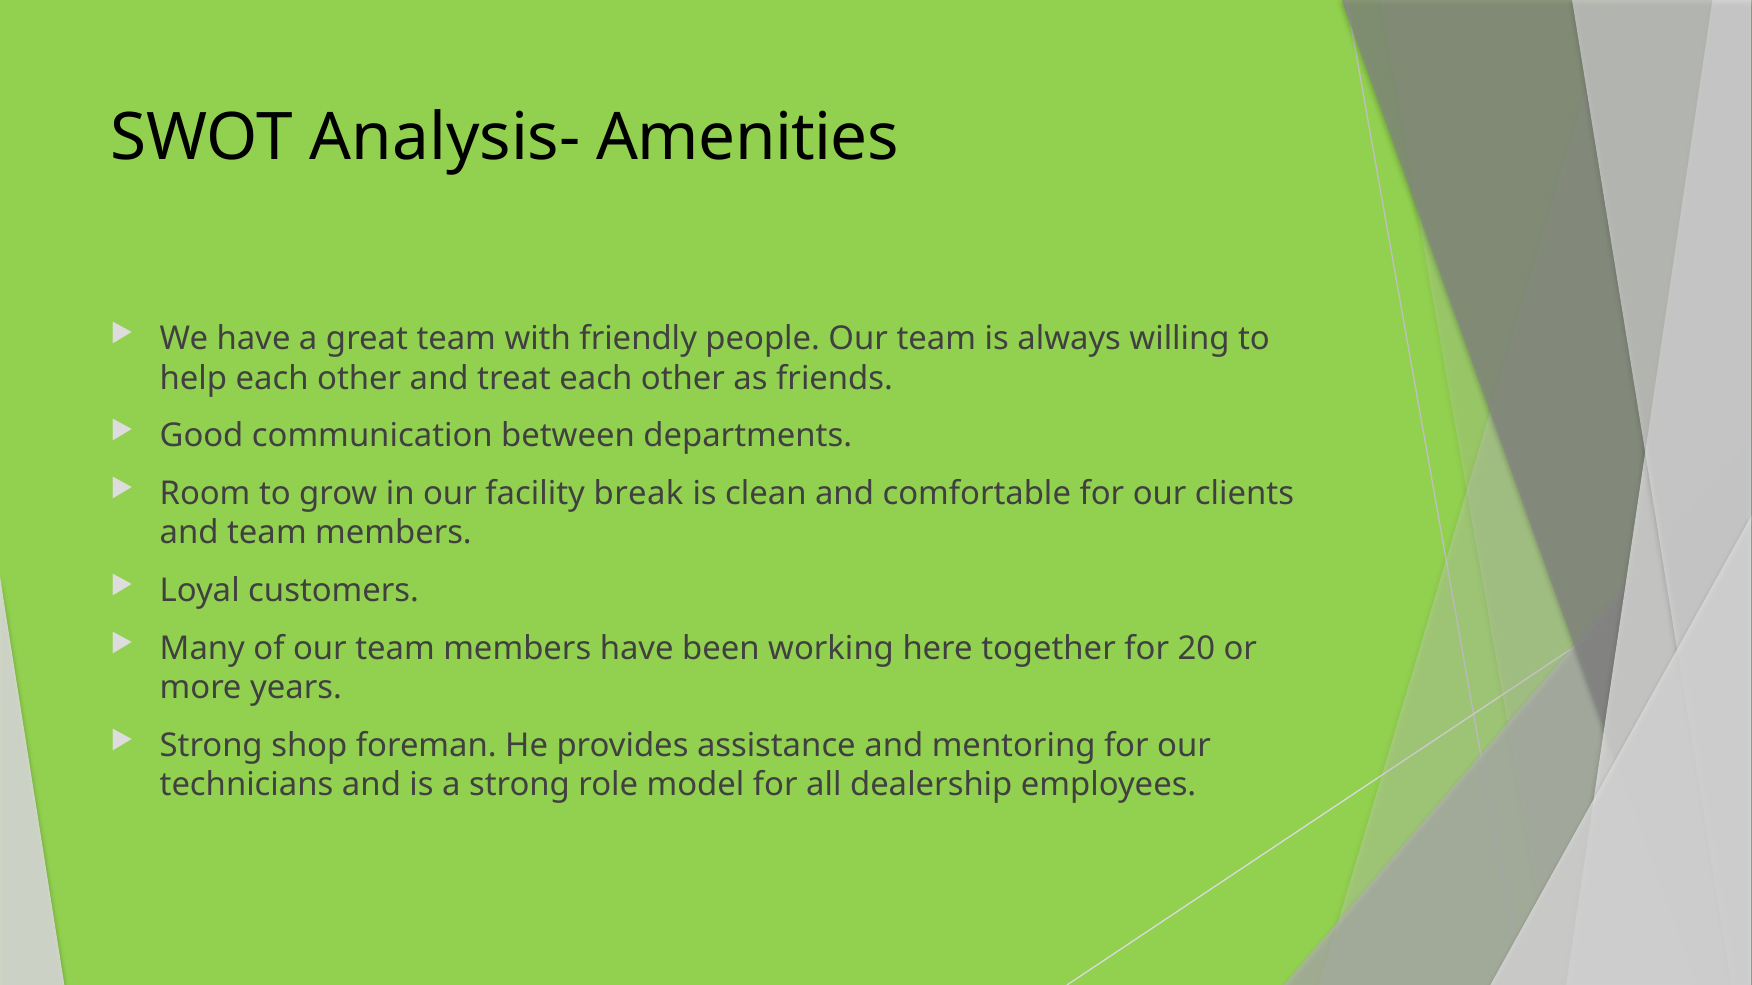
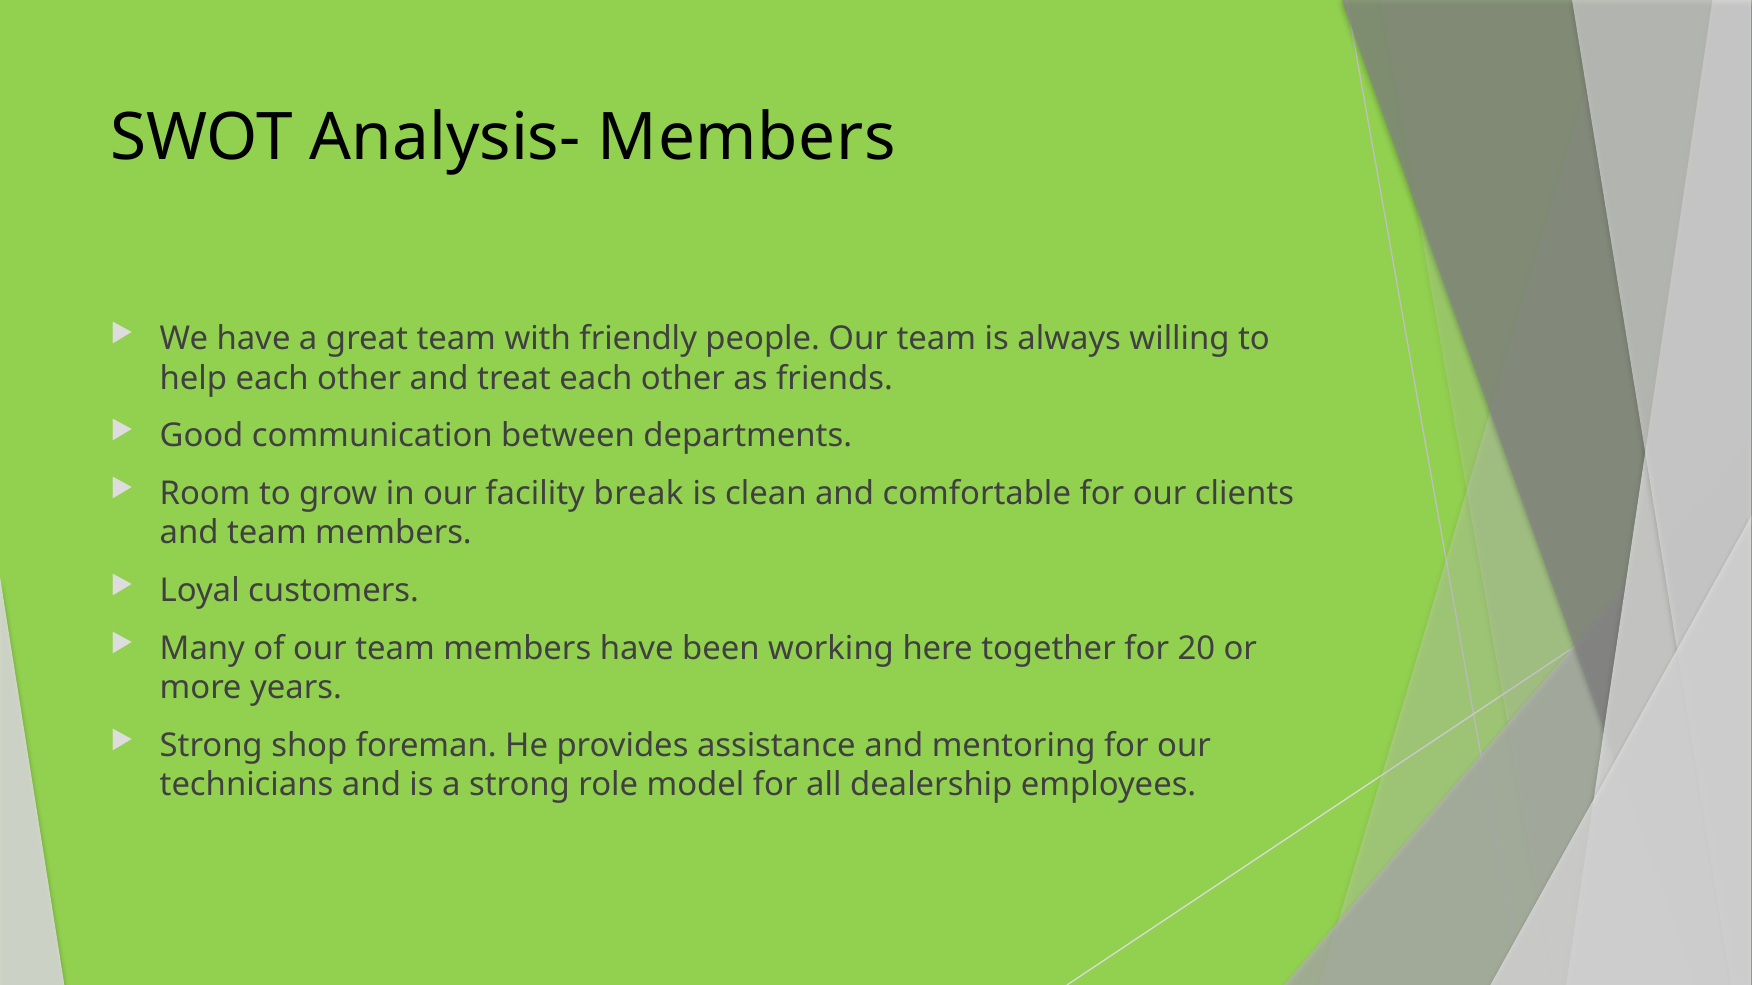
Analysis- Amenities: Amenities -> Members
